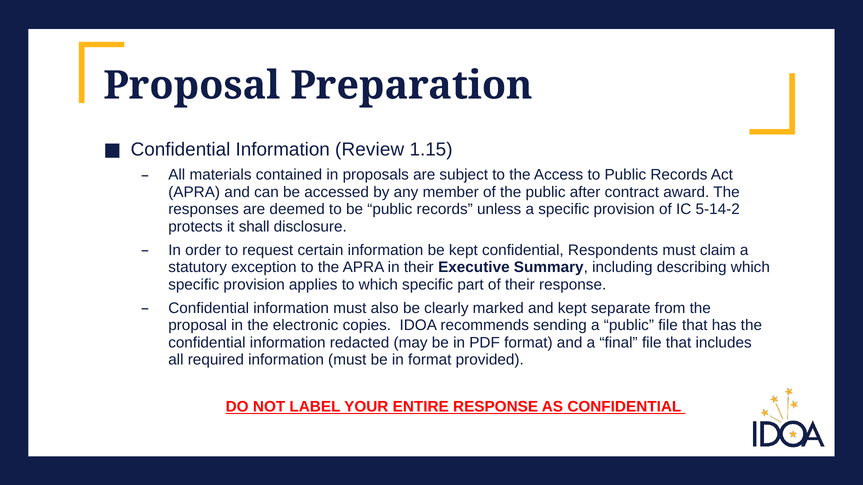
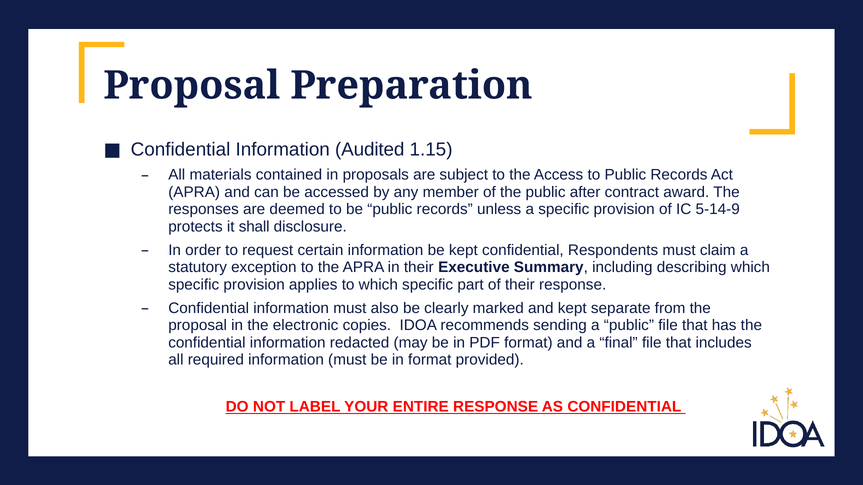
Review: Review -> Audited
5-14-2: 5-14-2 -> 5-14-9
